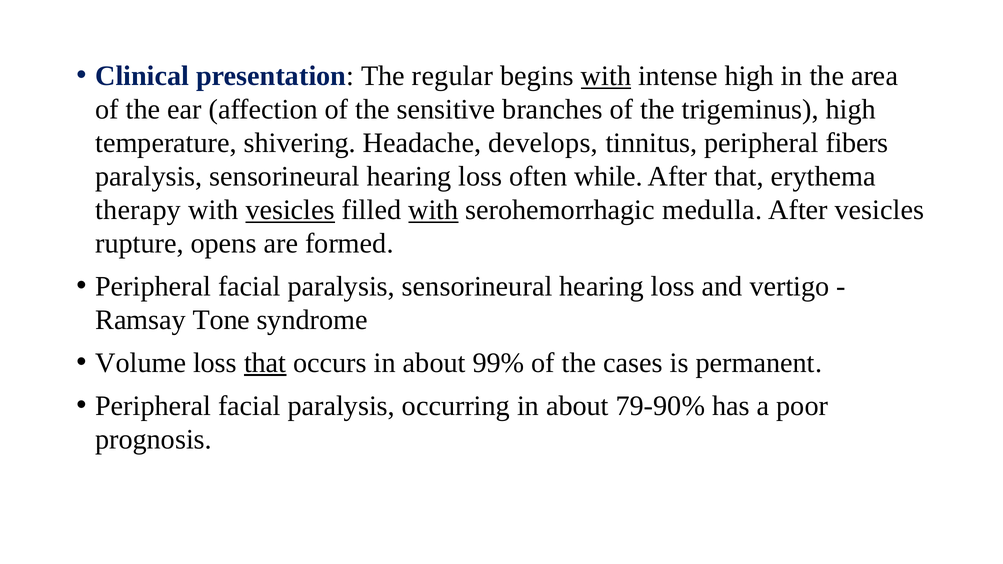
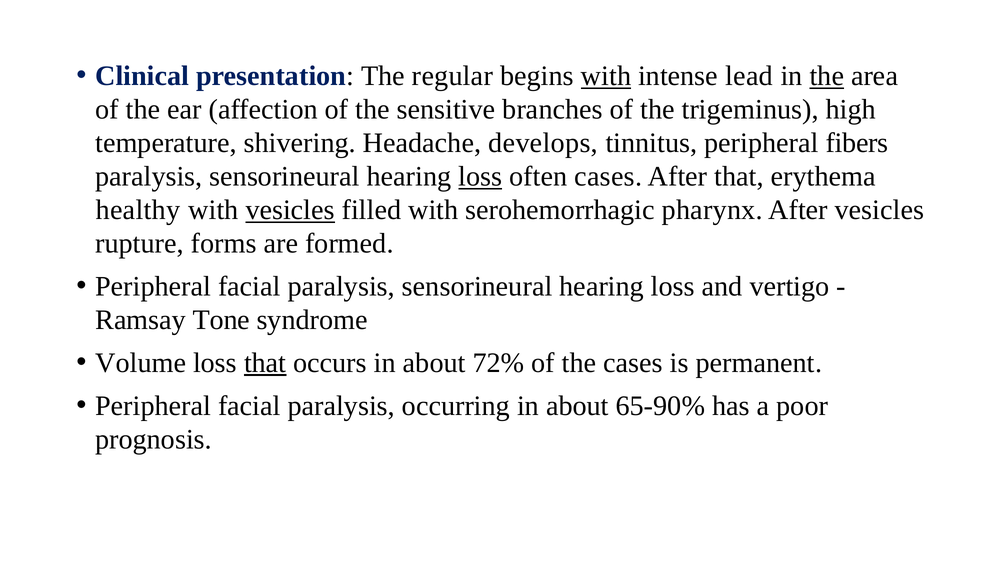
intense high: high -> lead
the at (827, 76) underline: none -> present
loss at (480, 177) underline: none -> present
often while: while -> cases
therapy: therapy -> healthy
with at (433, 210) underline: present -> none
medulla: medulla -> pharynx
opens: opens -> forms
99%: 99% -> 72%
79-90%: 79-90% -> 65-90%
